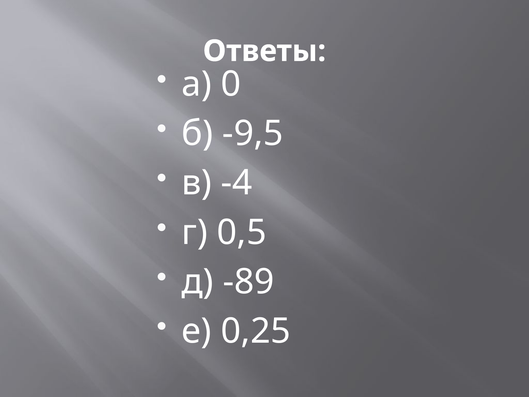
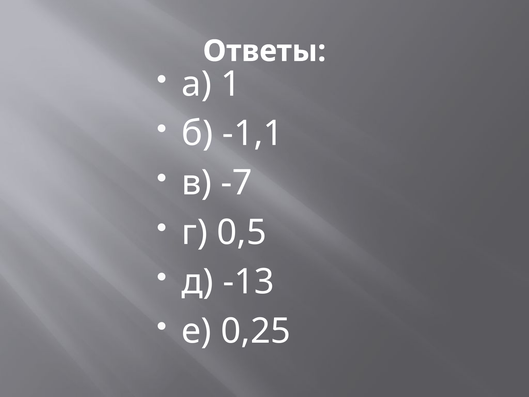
0: 0 -> 1
-9,5: -9,5 -> -1,1
-4: -4 -> -7
-89: -89 -> -13
